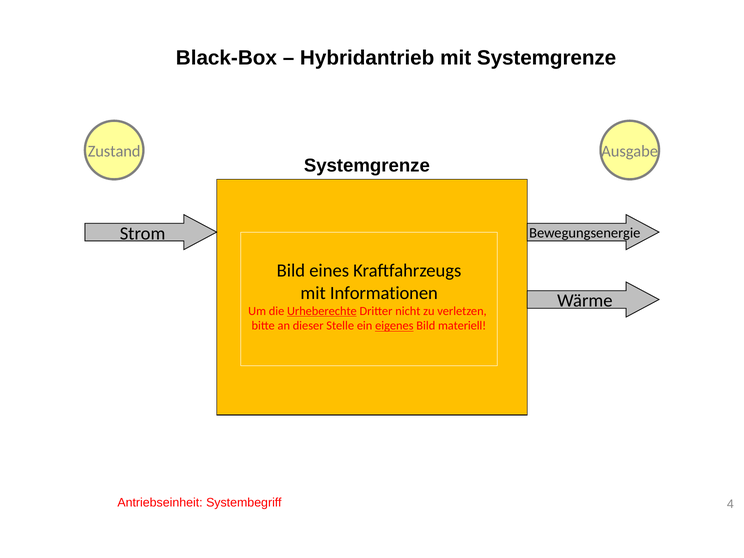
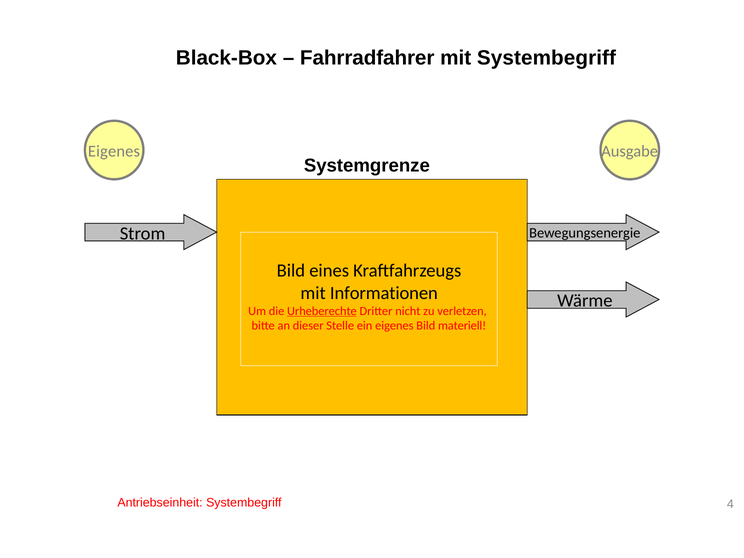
Hybridantrieb: Hybridantrieb -> Fahrradfahrer
mit Systemgrenze: Systemgrenze -> Systembegriff
Zustand at (114, 151): Zustand -> Eigenes
eigenes at (394, 326) underline: present -> none
